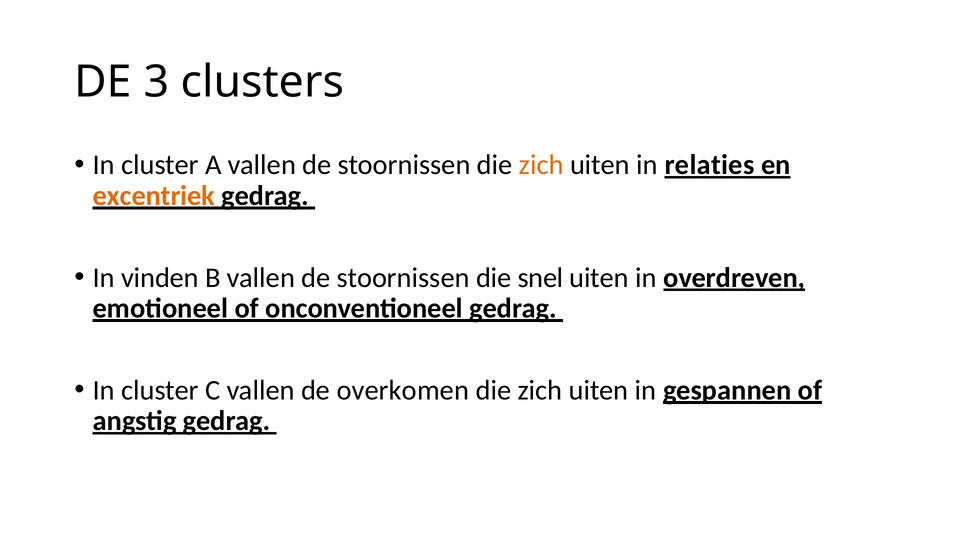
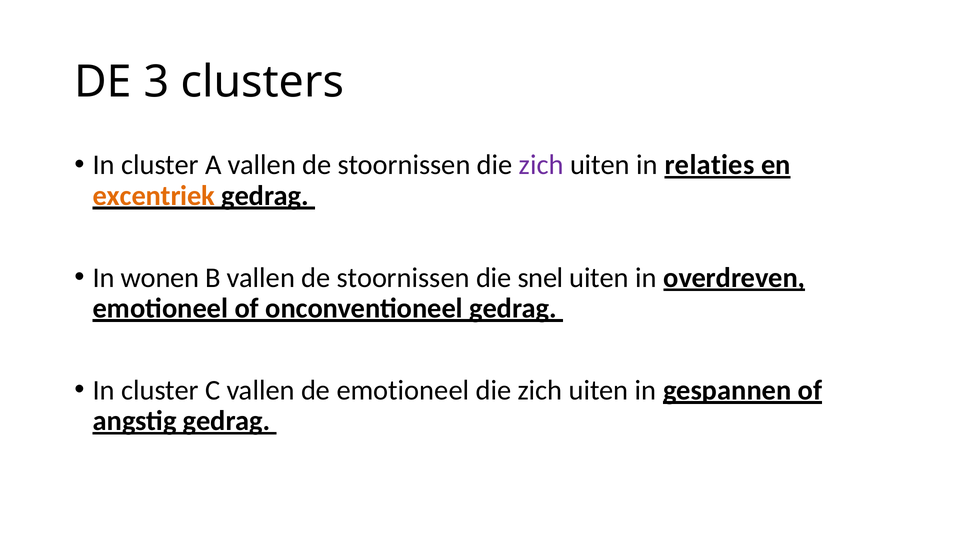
zich at (541, 165) colour: orange -> purple
vinden: vinden -> wonen
de overkomen: overkomen -> emotioneel
